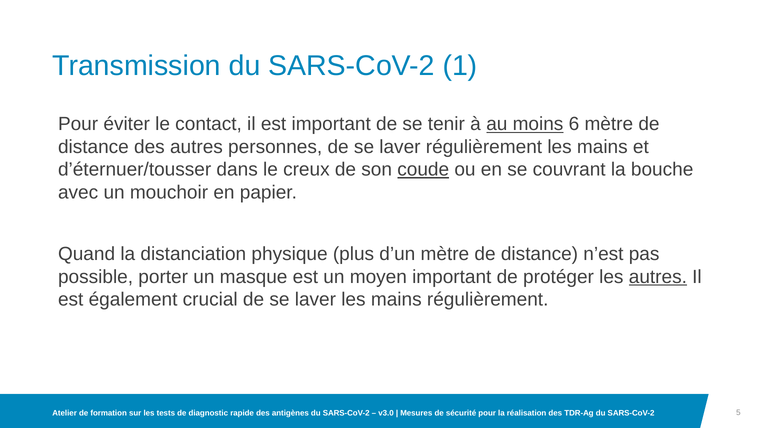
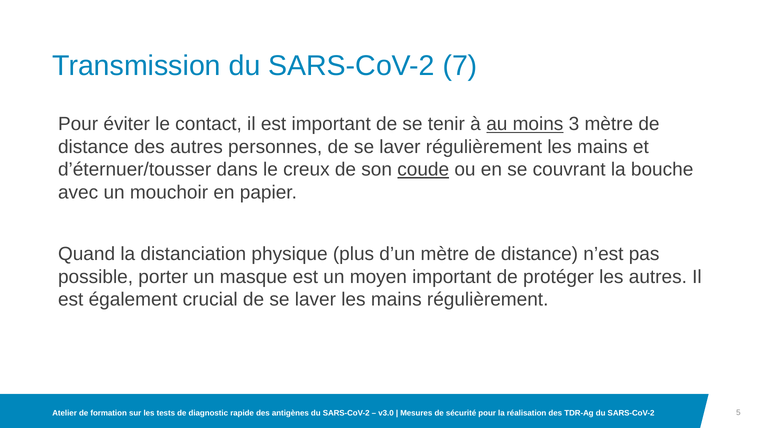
1: 1 -> 7
6: 6 -> 3
autres at (658, 277) underline: present -> none
